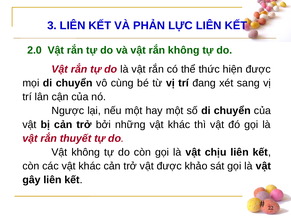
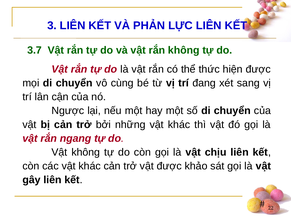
2.0: 2.0 -> 3.7
thuyết: thuyết -> ngang
